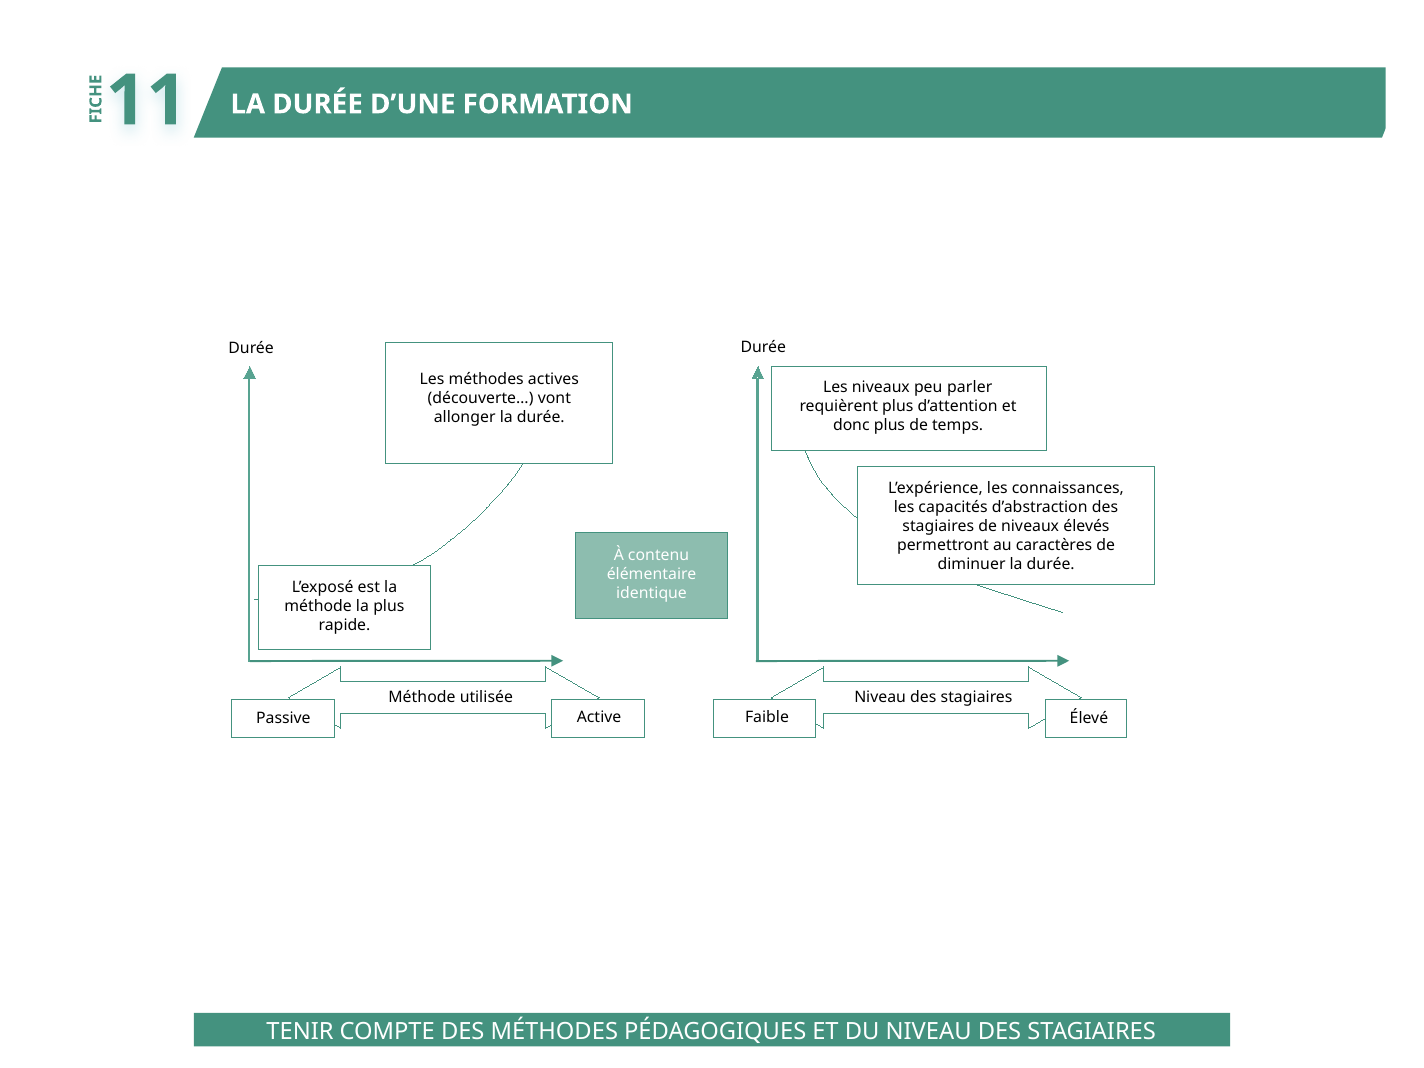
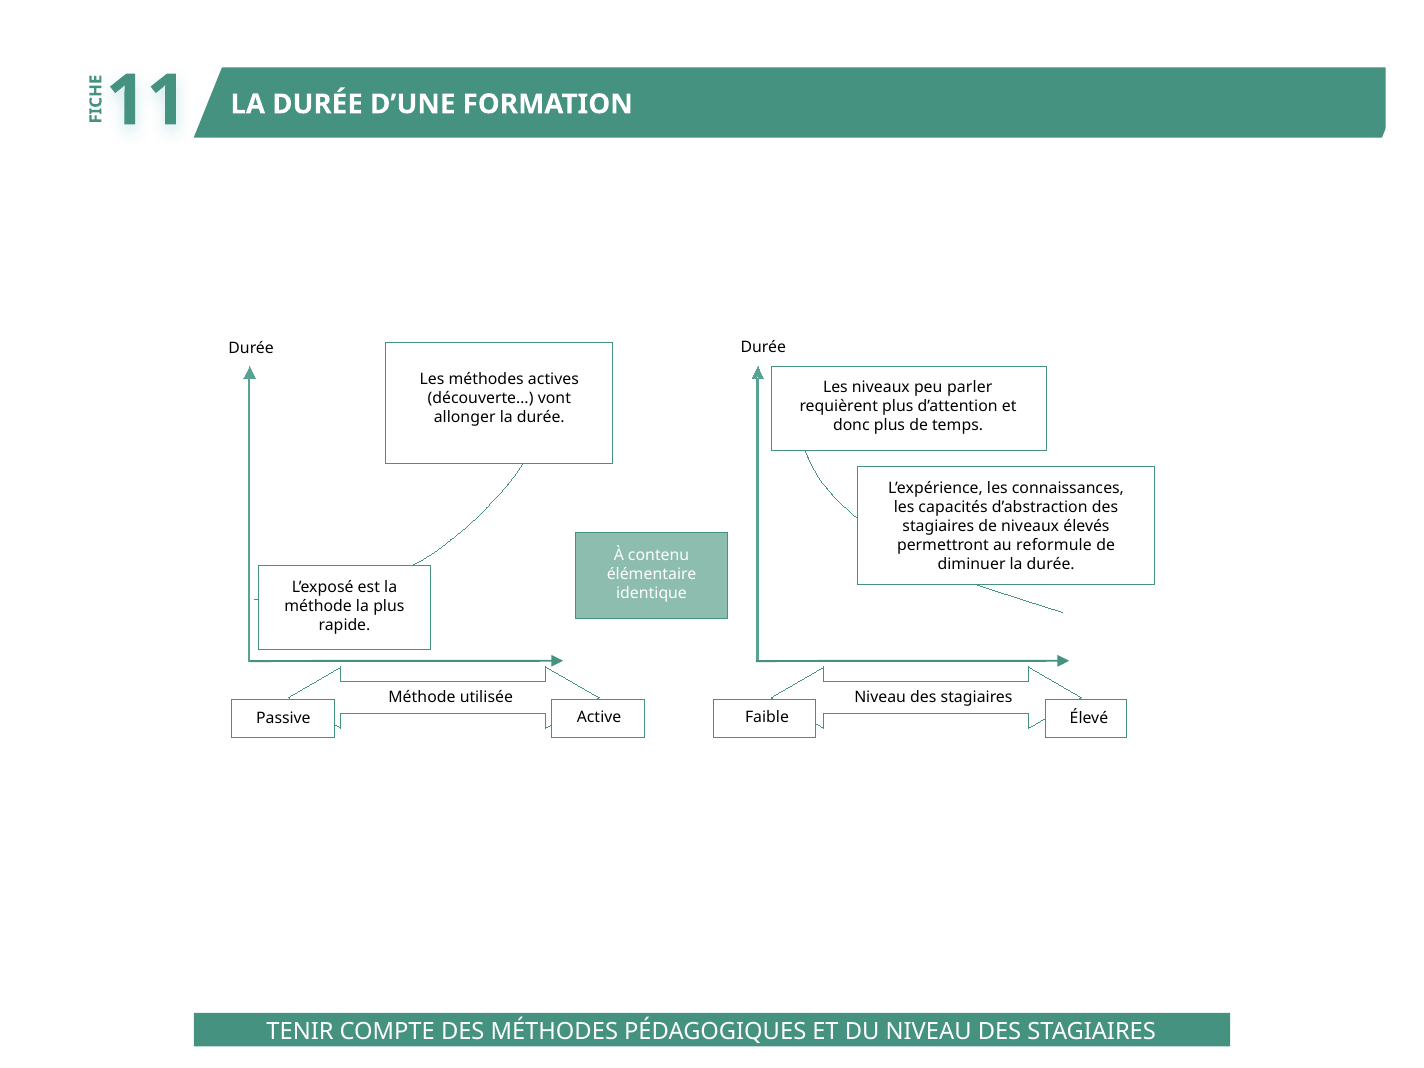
caractères: caractères -> reformule
